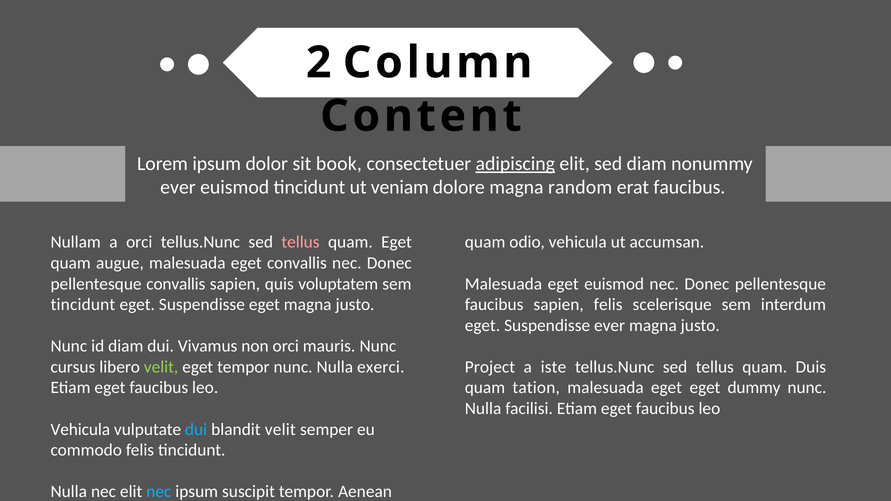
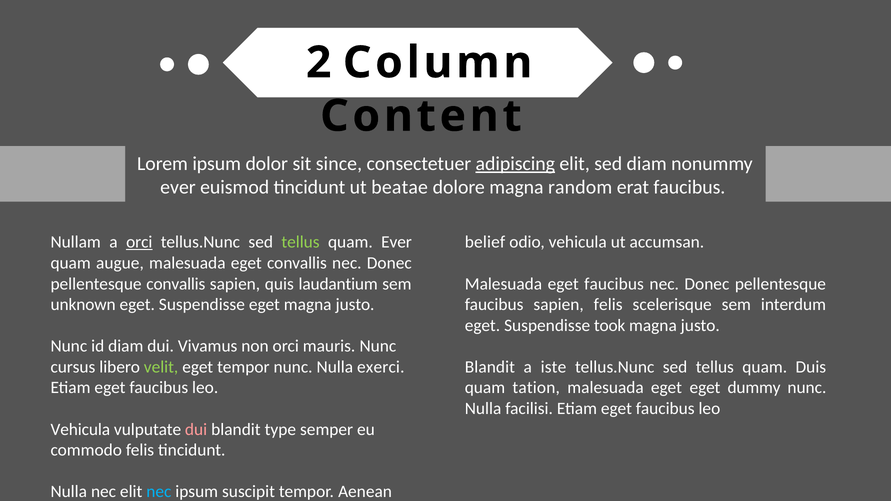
book: book -> since
veniam: veniam -> beatae
orci at (139, 242) underline: none -> present
tellus at (301, 242) colour: pink -> light green
quam Eget: Eget -> Ever
quam at (485, 242): quam -> belief
voluptatem: voluptatem -> laudantium
Malesuada eget euismod: euismod -> faucibus
tincidunt at (83, 305): tincidunt -> unknown
Suspendisse ever: ever -> took
Project at (490, 367): Project -> Blandit
dui at (196, 430) colour: light blue -> pink
blandit velit: velit -> type
